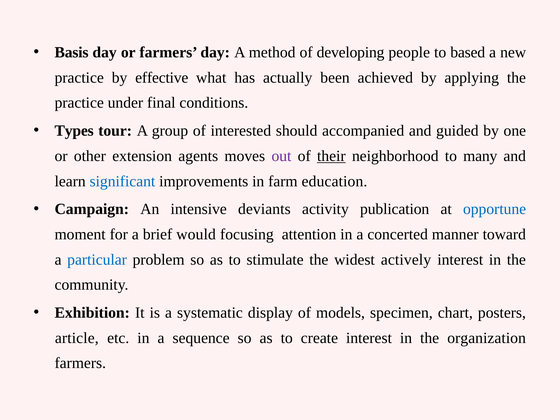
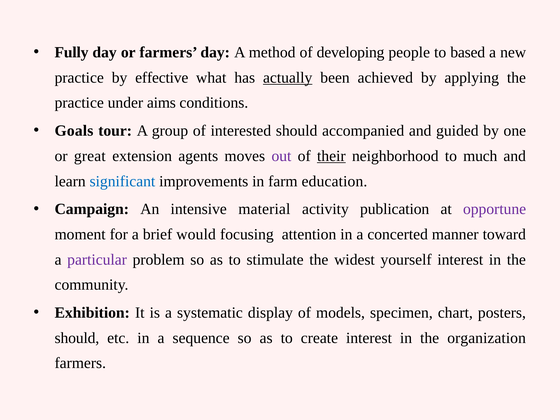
Basis: Basis -> Fully
actually underline: none -> present
final: final -> aims
Types: Types -> Goals
other: other -> great
many: many -> much
deviants: deviants -> material
opportune colour: blue -> purple
particular colour: blue -> purple
actively: actively -> yourself
article at (77, 338): article -> should
